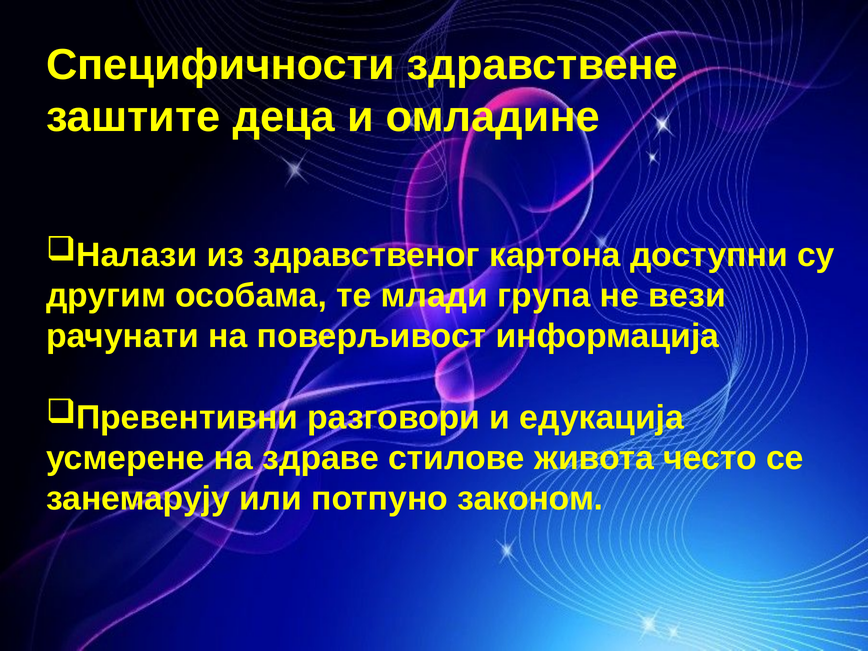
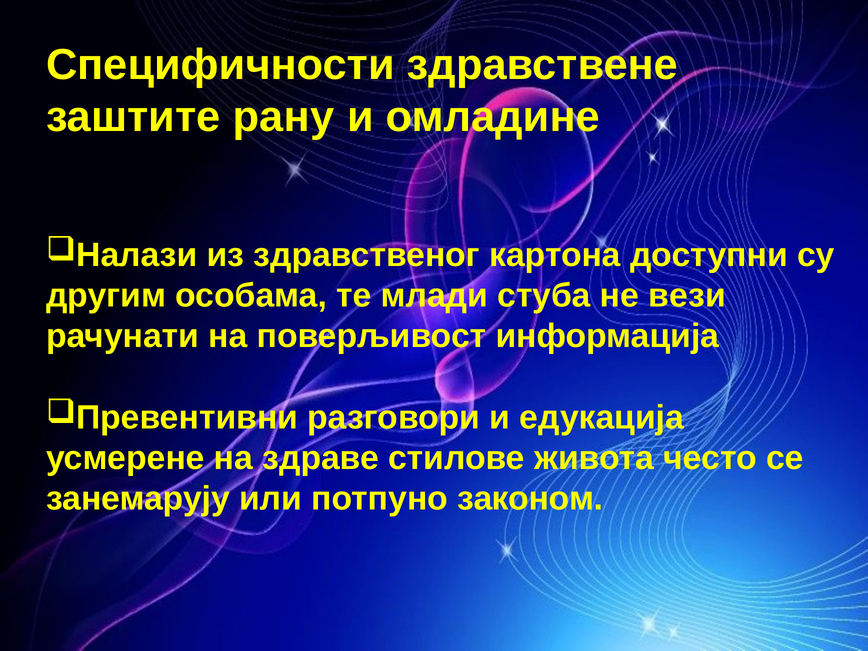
деца: деца -> рану
група: група -> стуба
